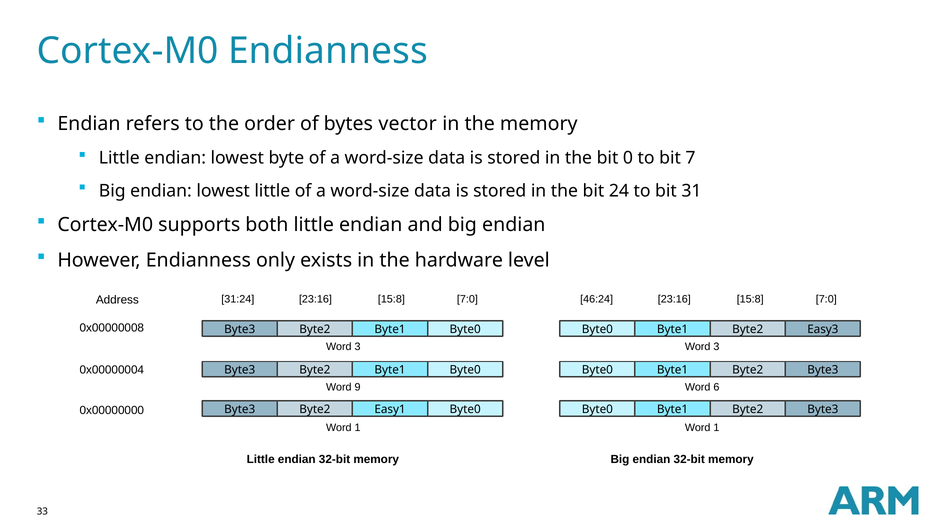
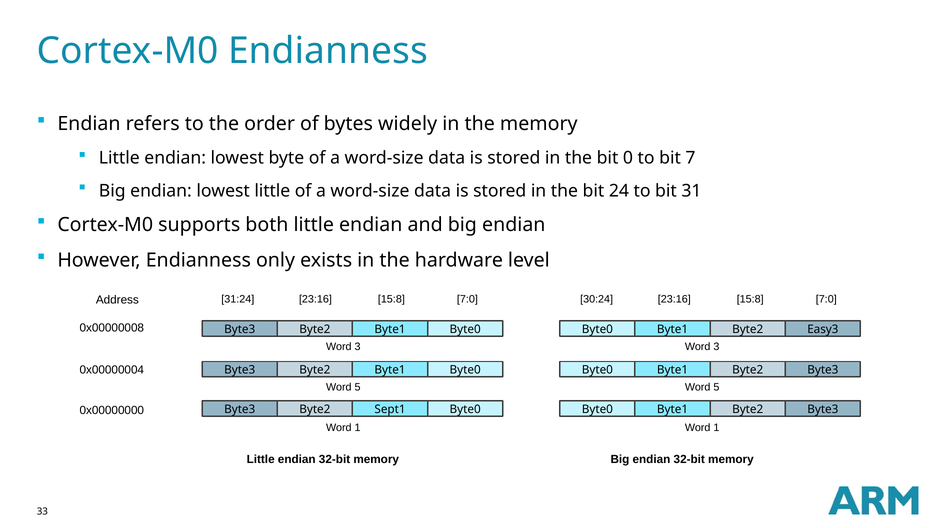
vector: vector -> widely
46:24: 46:24 -> 30:24
9 at (358, 387): 9 -> 5
6 at (716, 387): 6 -> 5
Easy1: Easy1 -> Sept1
